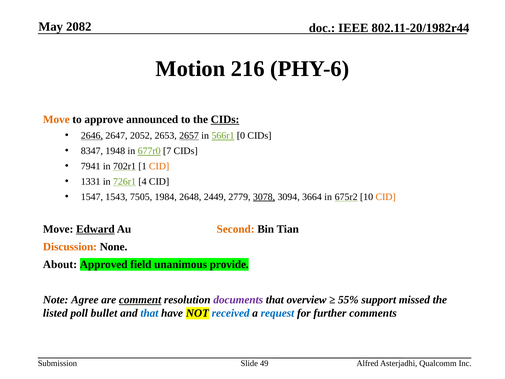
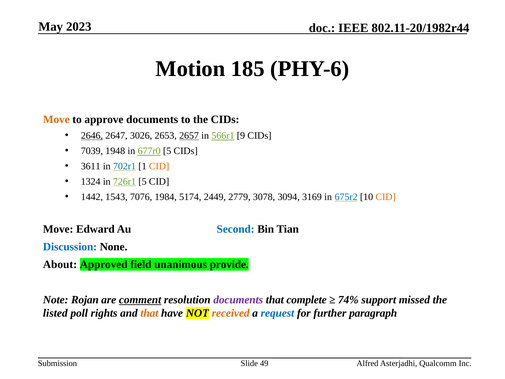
2082: 2082 -> 2023
216: 216 -> 185
approve announced: announced -> documents
CIDs at (225, 119) underline: present -> none
2052: 2052 -> 3026
0: 0 -> 9
8347: 8347 -> 7039
677r0 7: 7 -> 5
7941: 7941 -> 3611
702r1 colour: black -> blue
1331: 1331 -> 1324
726r1 4: 4 -> 5
1547: 1547 -> 1442
7505: 7505 -> 7076
2648: 2648 -> 5174
3078 underline: present -> none
3664: 3664 -> 3169
675r2 colour: black -> blue
Edward underline: present -> none
Second colour: orange -> blue
Discussion colour: orange -> blue
Agree: Agree -> Rojan
overview: overview -> complete
55%: 55% -> 74%
bullet: bullet -> rights
that at (149, 313) colour: blue -> orange
received colour: blue -> orange
comments: comments -> paragraph
